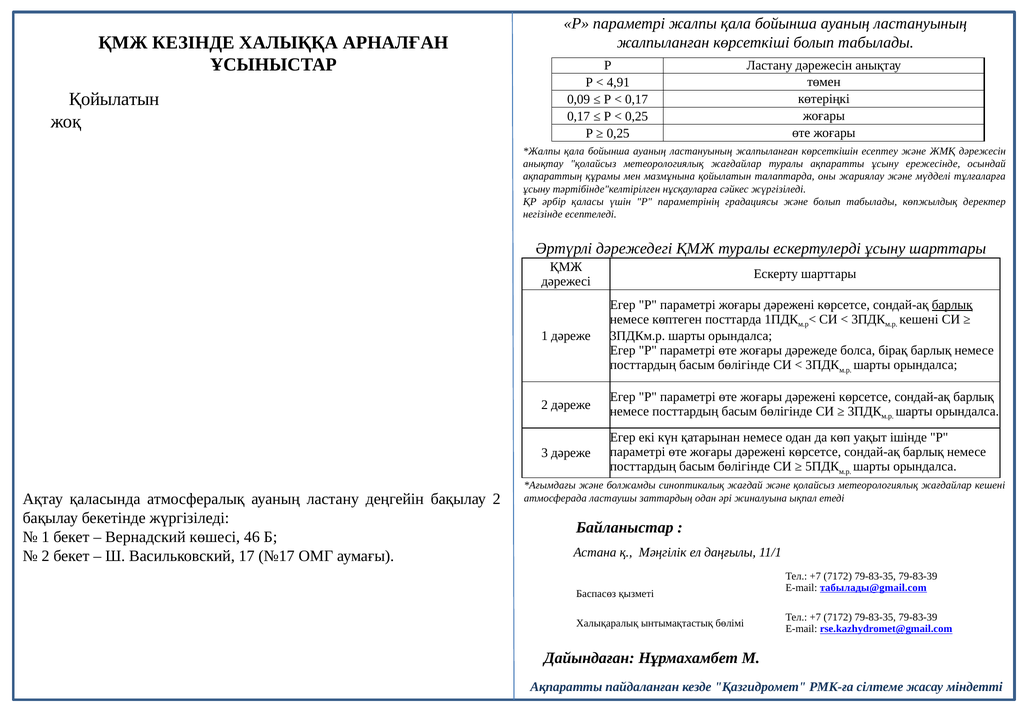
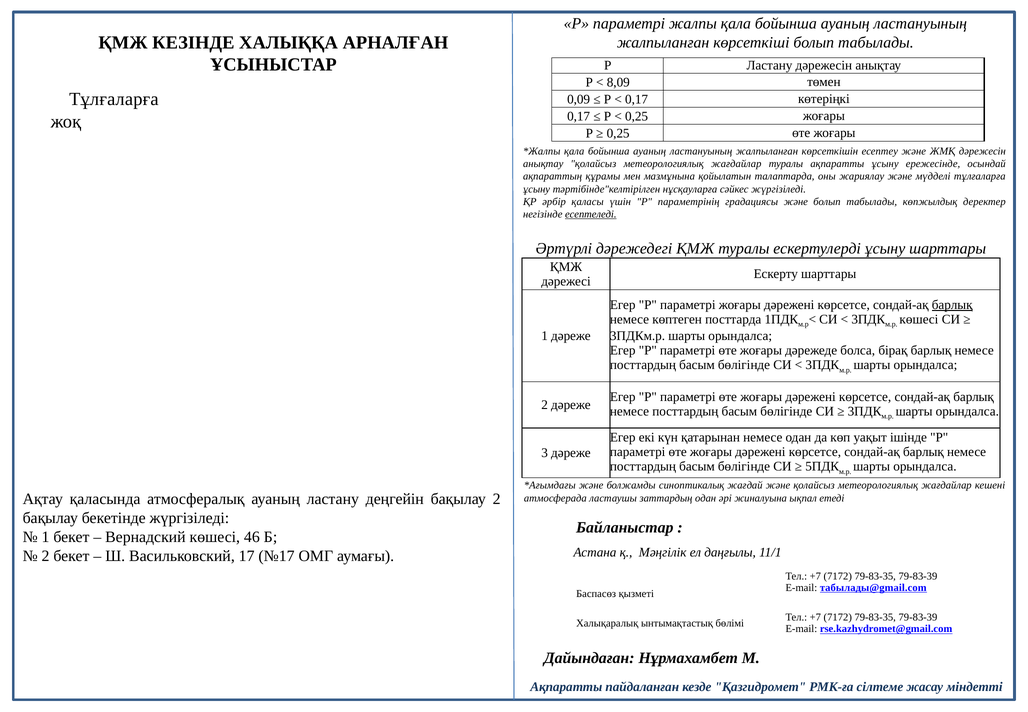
4,91: 4,91 -> 8,09
Қойылатын at (114, 99): Қойылатын -> Тұлғаларға
есептеледі underline: none -> present
кешені at (919, 319): кешені -> көшесі
